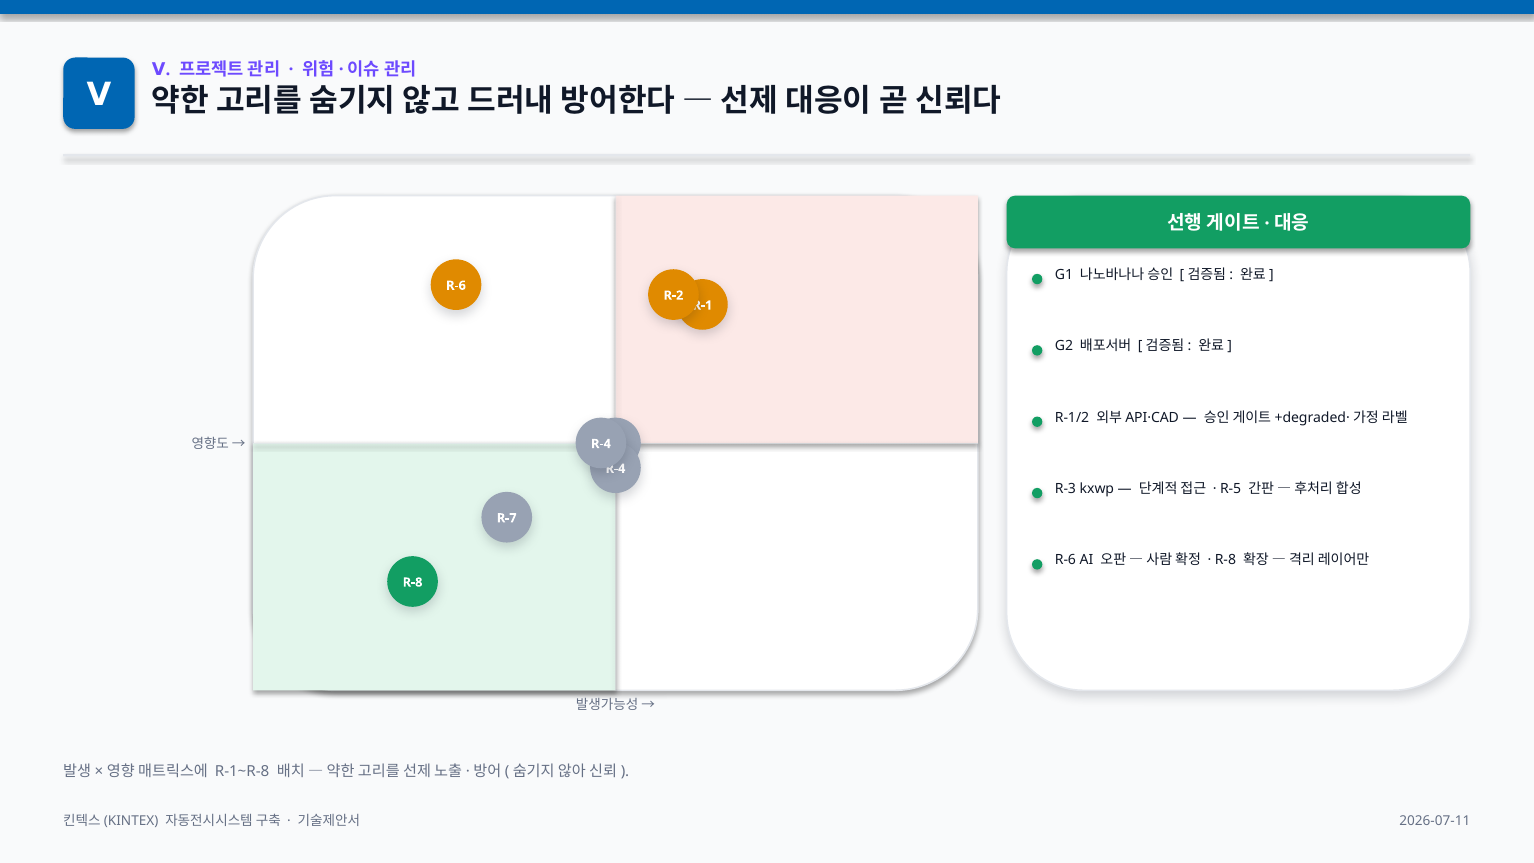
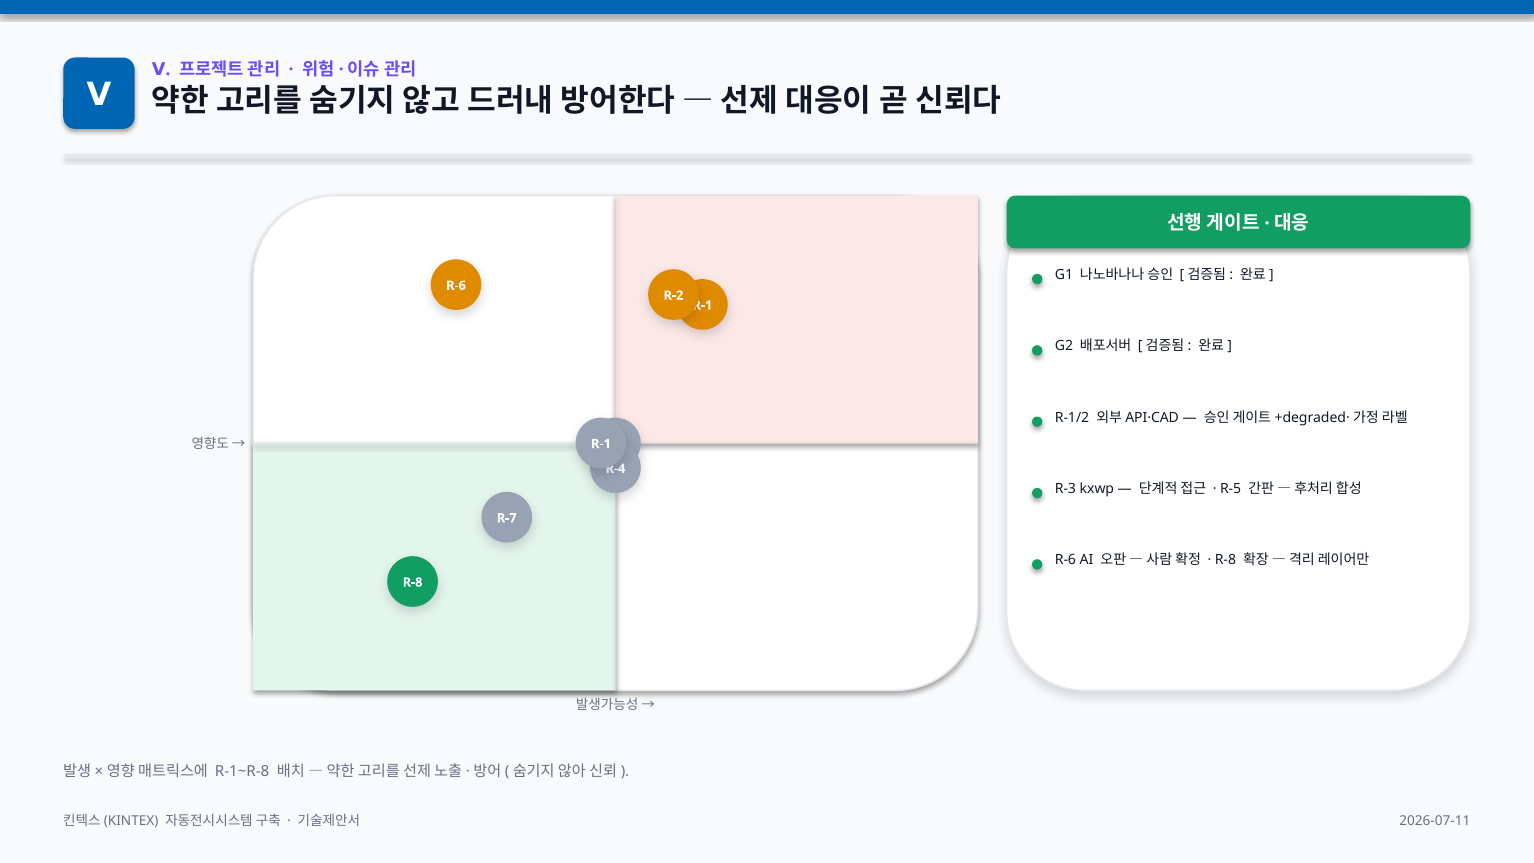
R-4 at (601, 444): R-4 -> R-1
